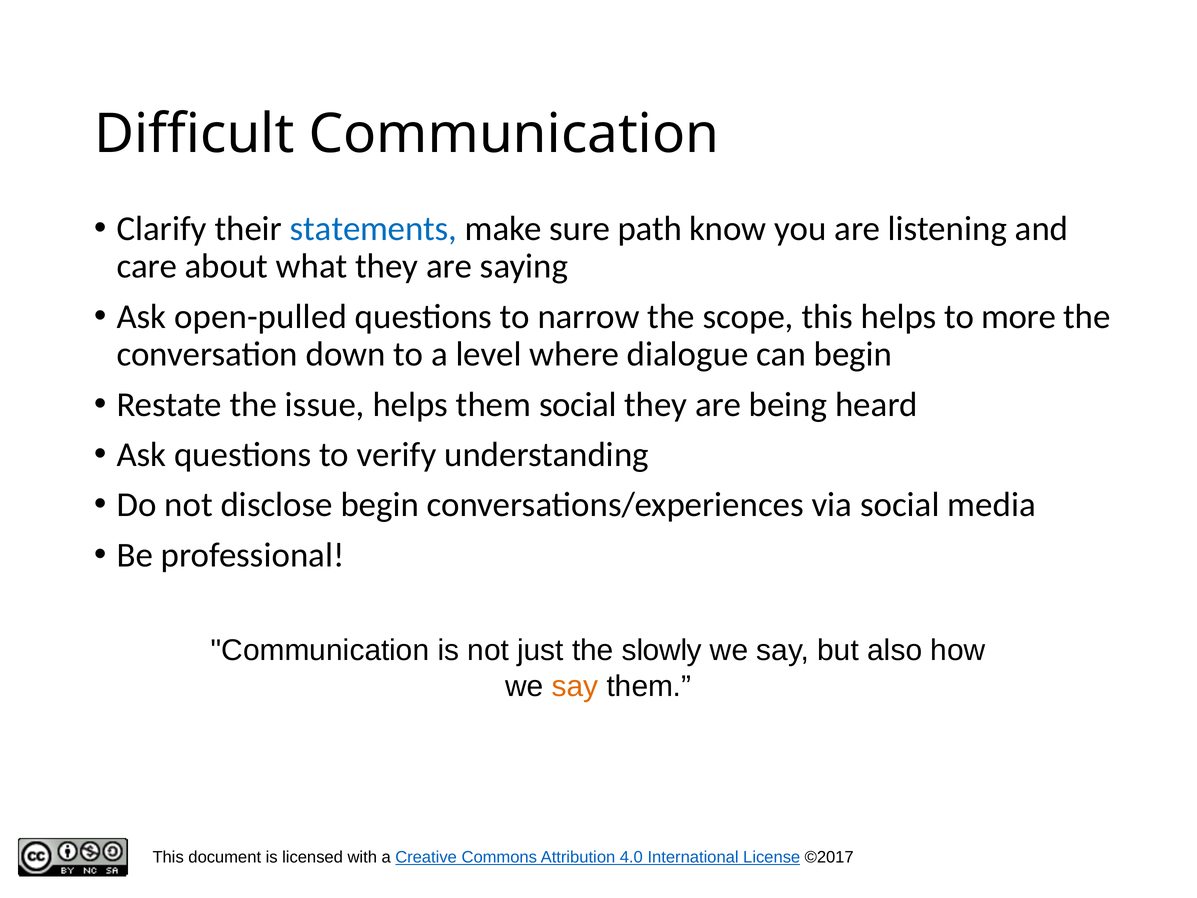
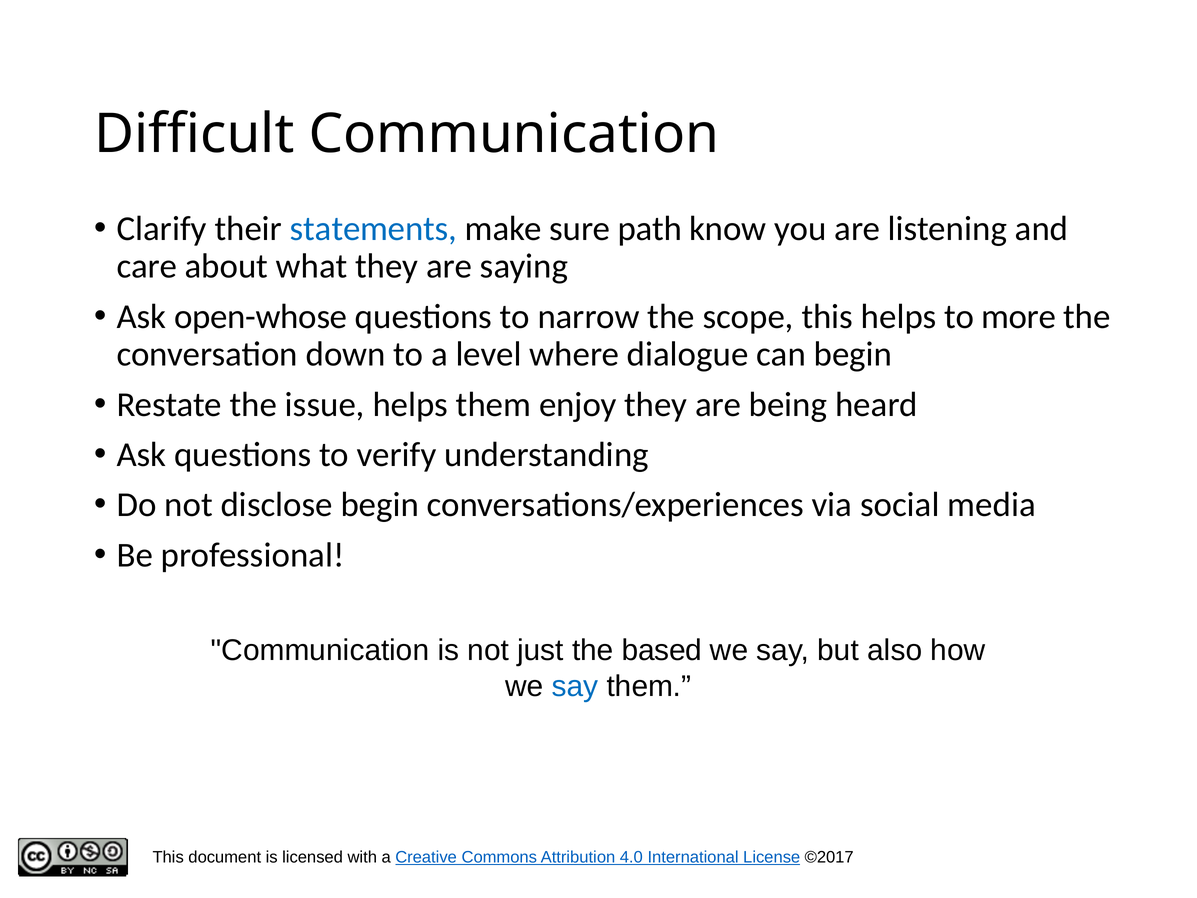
open-pulled: open-pulled -> open-whose
them social: social -> enjoy
slowly: slowly -> based
say at (575, 686) colour: orange -> blue
